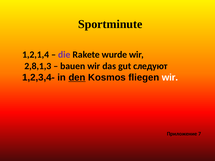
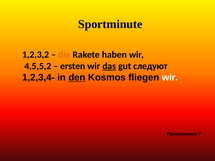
1,2,1,4: 1,2,1,4 -> 1,2,3,2
die colour: purple -> orange
wurde: wurde -> haben
2,8,1,3: 2,8,1,3 -> 4,5,5,2
bauen: bauen -> ersten
das underline: none -> present
